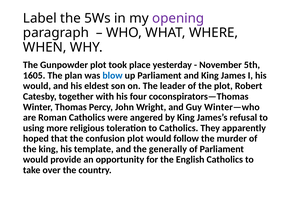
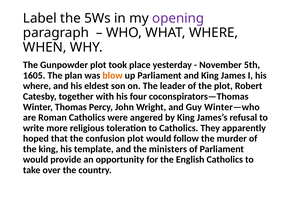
blow colour: blue -> orange
would at (37, 86): would -> where
using: using -> write
generally: generally -> ministers
